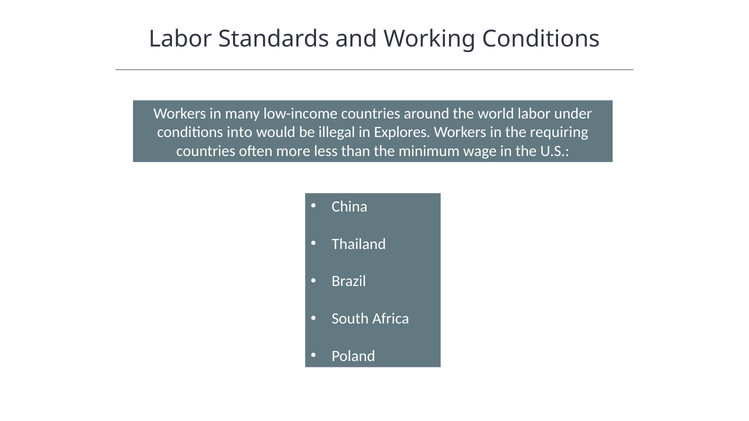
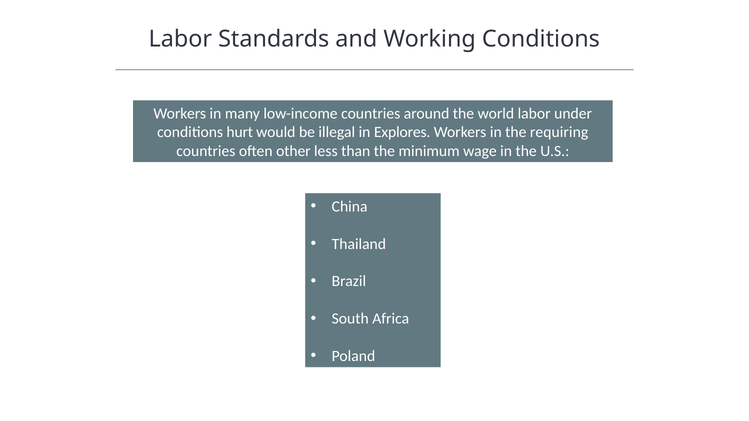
into: into -> hurt
more: more -> other
